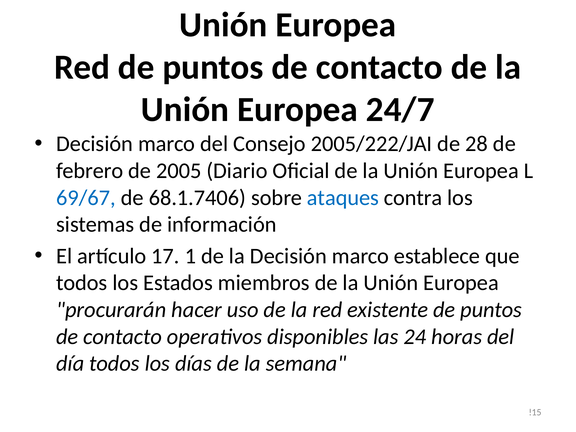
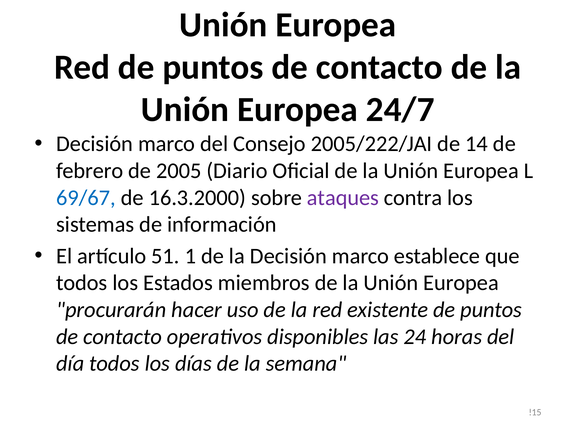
28: 28 -> 14
68.1.7406: 68.1.7406 -> 16.3.2000
ataques colour: blue -> purple
17: 17 -> 51
